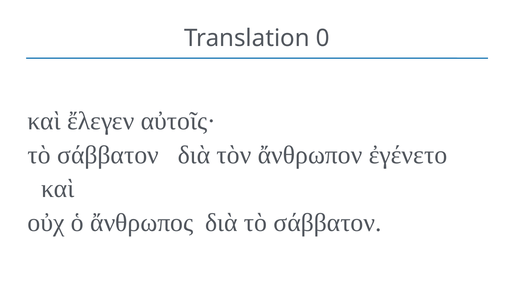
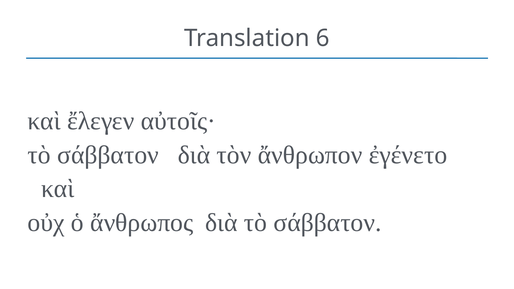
0: 0 -> 6
